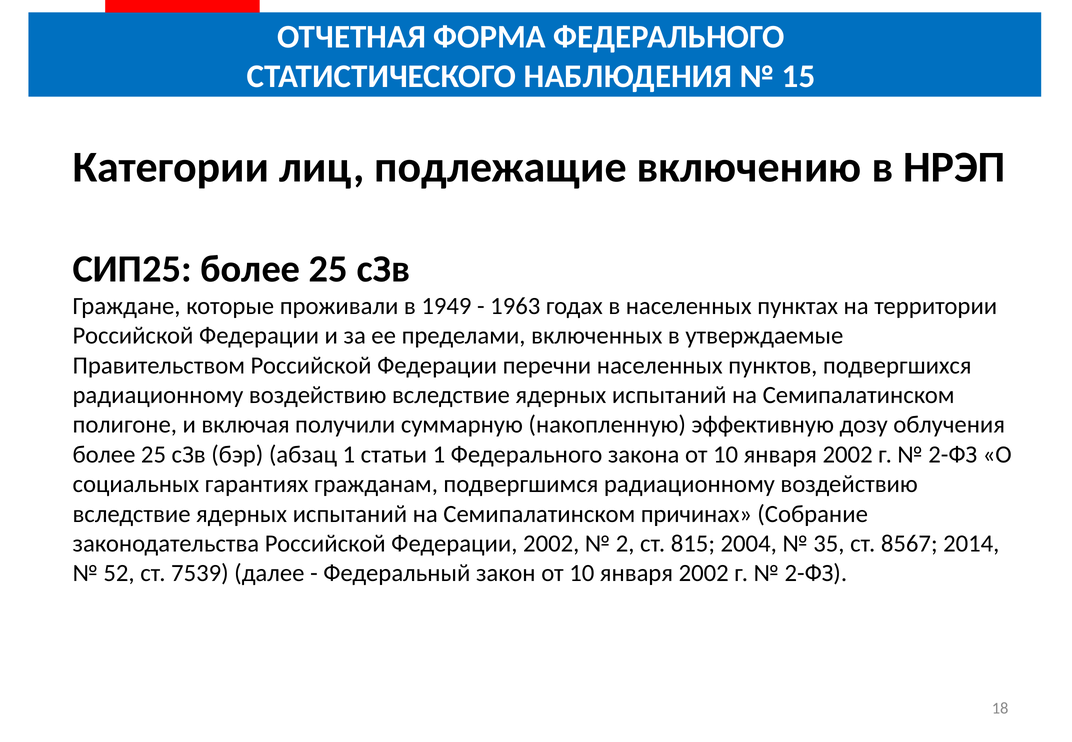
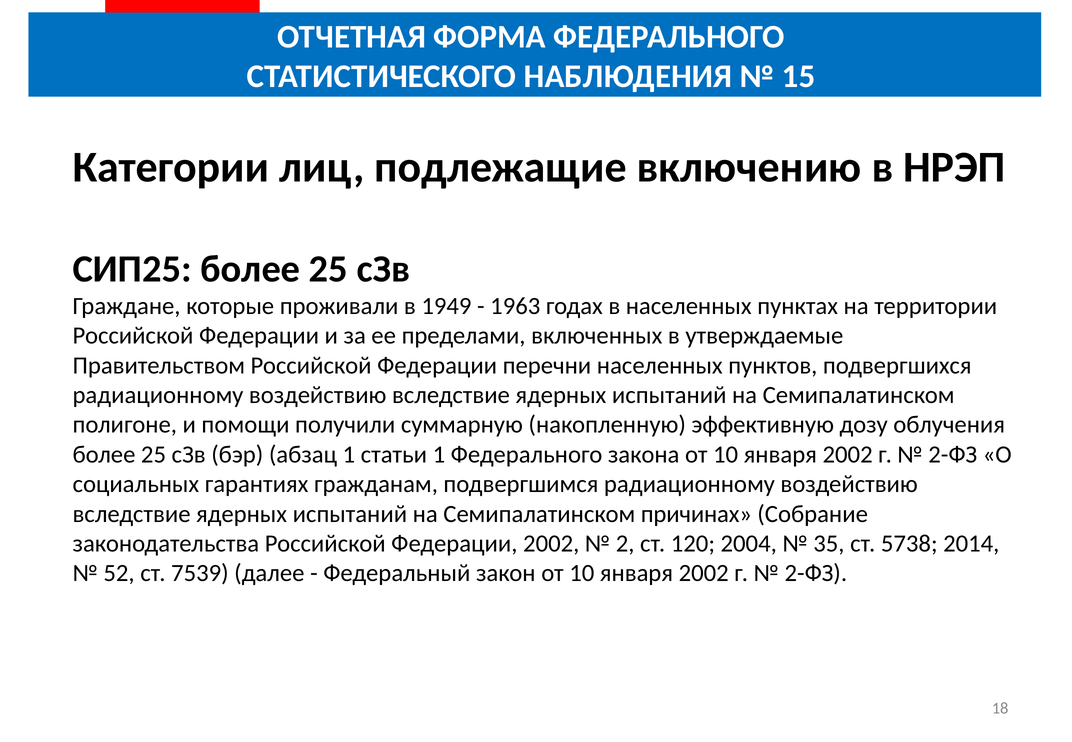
включая: включая -> помощи
815: 815 -> 120
8567: 8567 -> 5738
